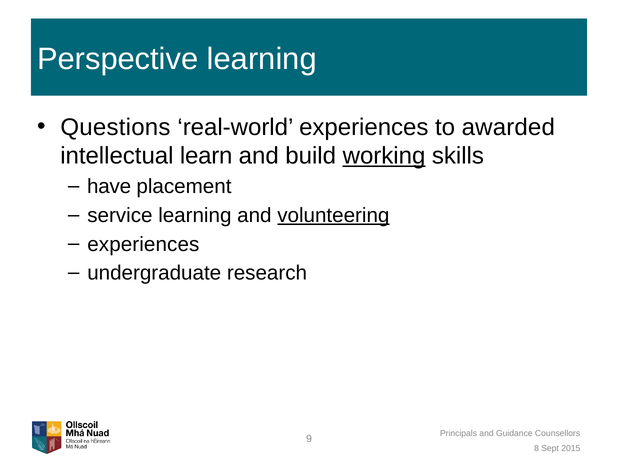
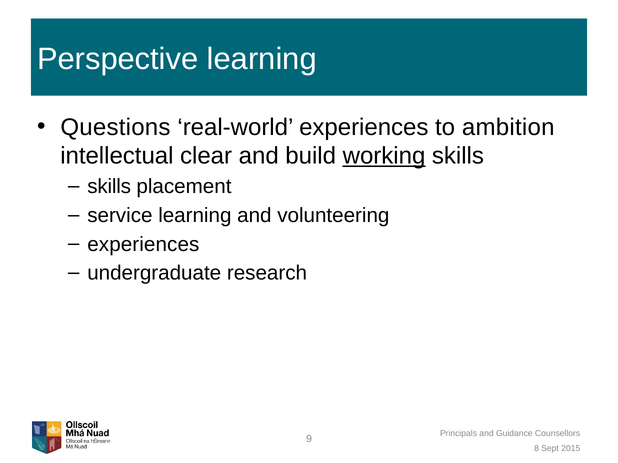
awarded: awarded -> ambition
learn: learn -> clear
have at (109, 187): have -> skills
volunteering underline: present -> none
